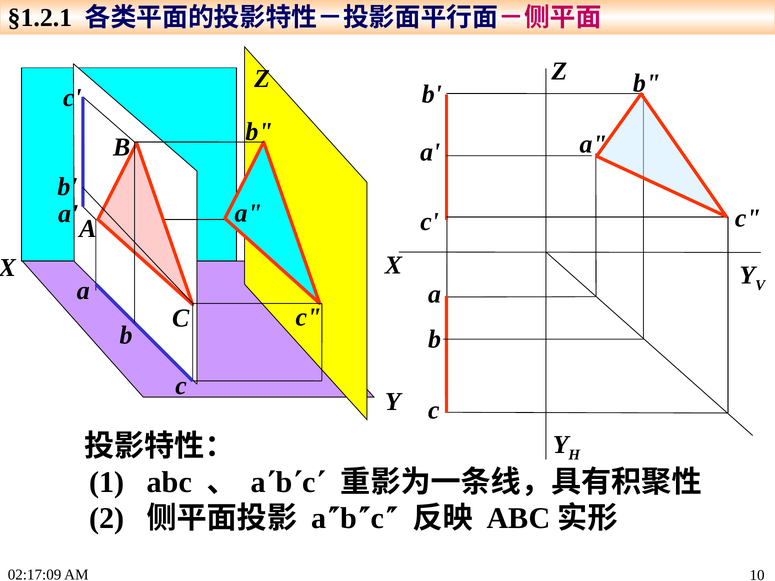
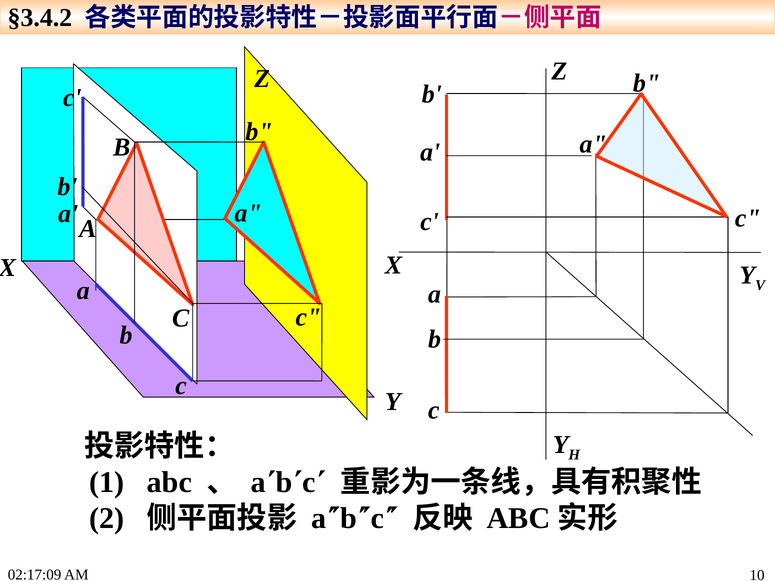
§1.2.1: §1.2.1 -> §3.4.2
